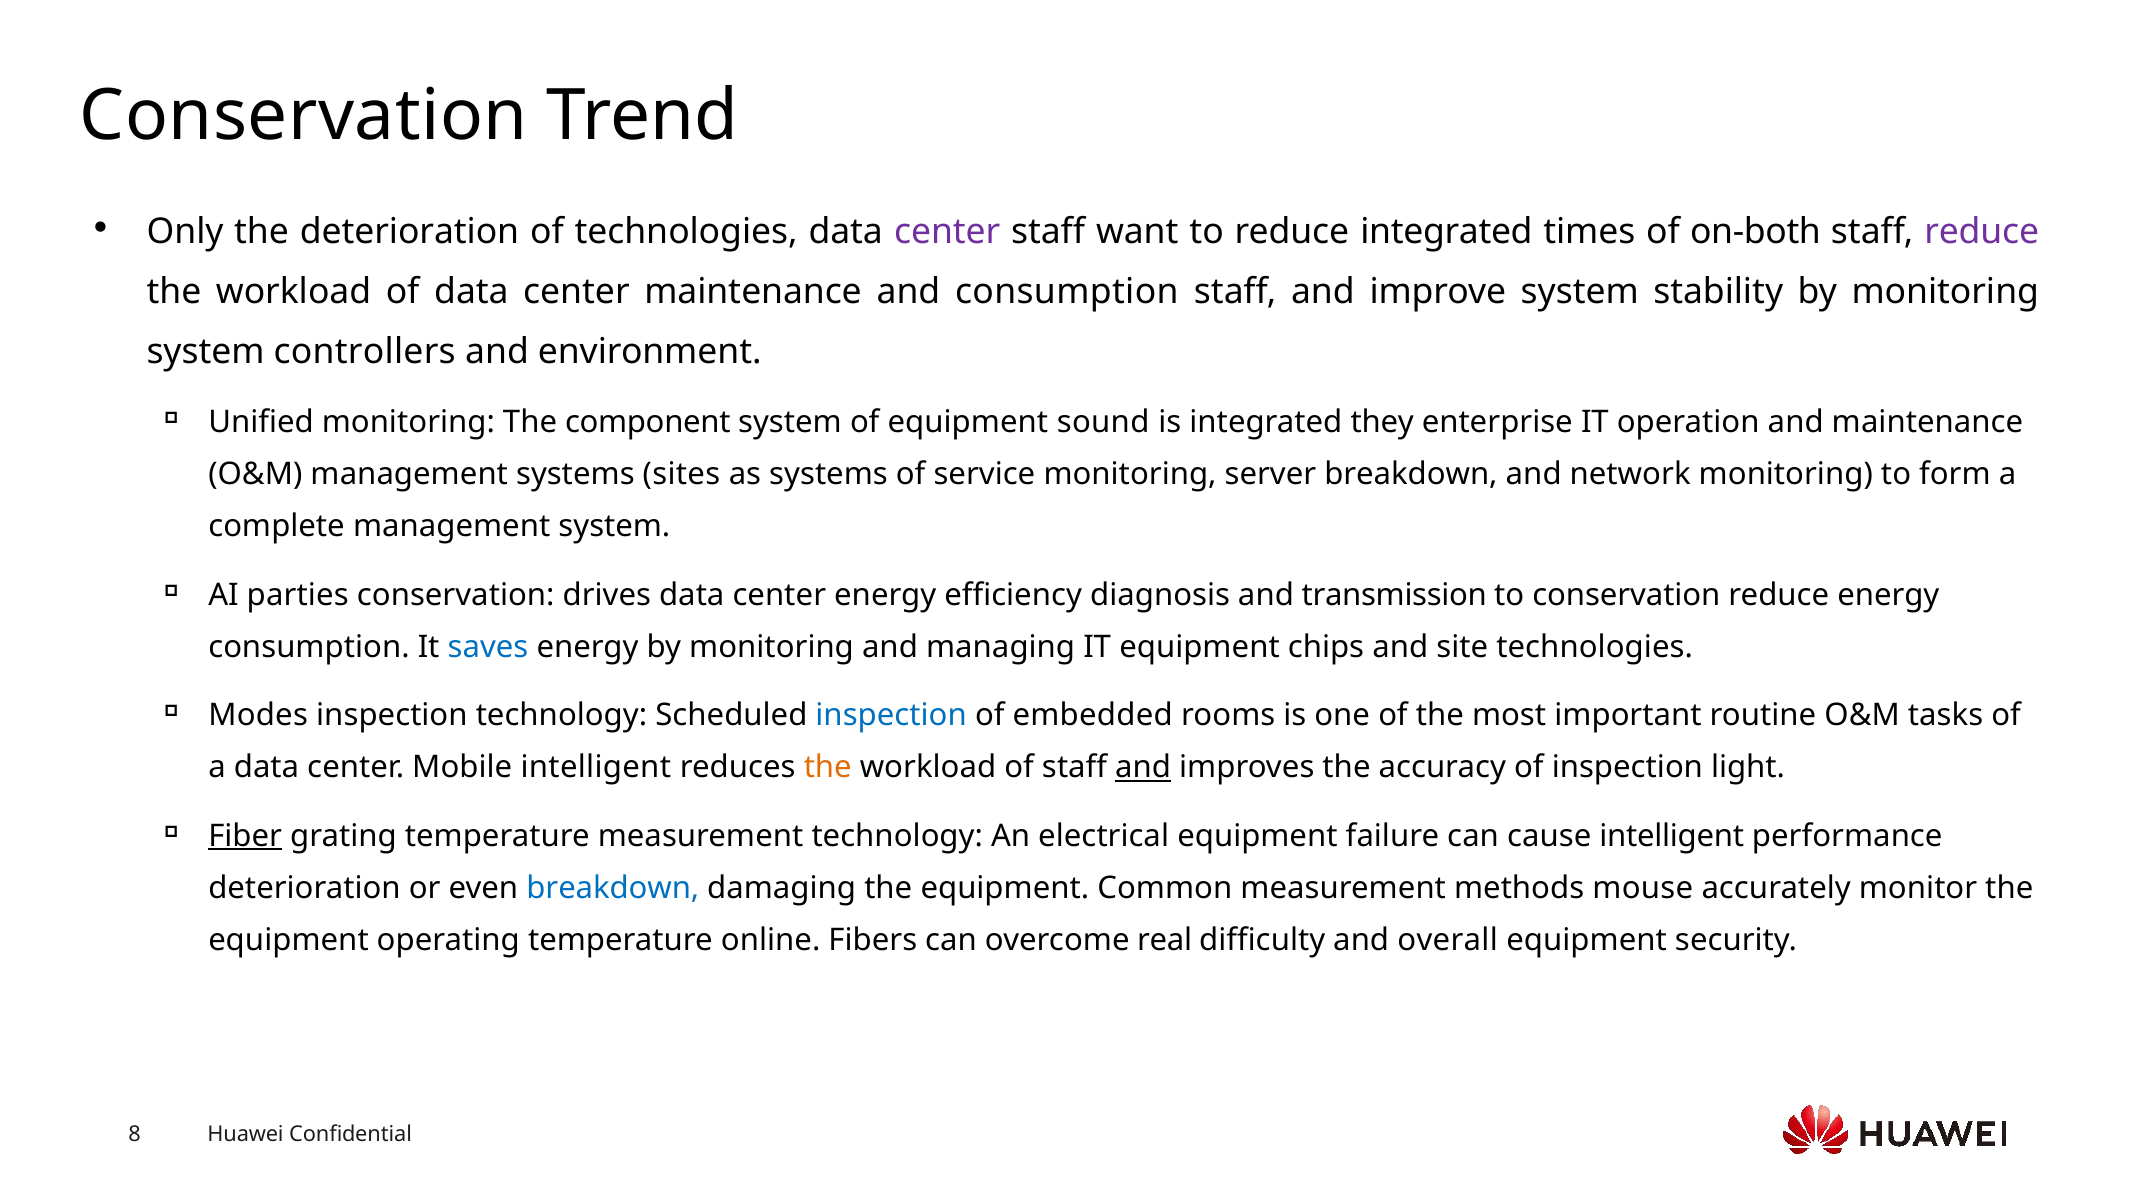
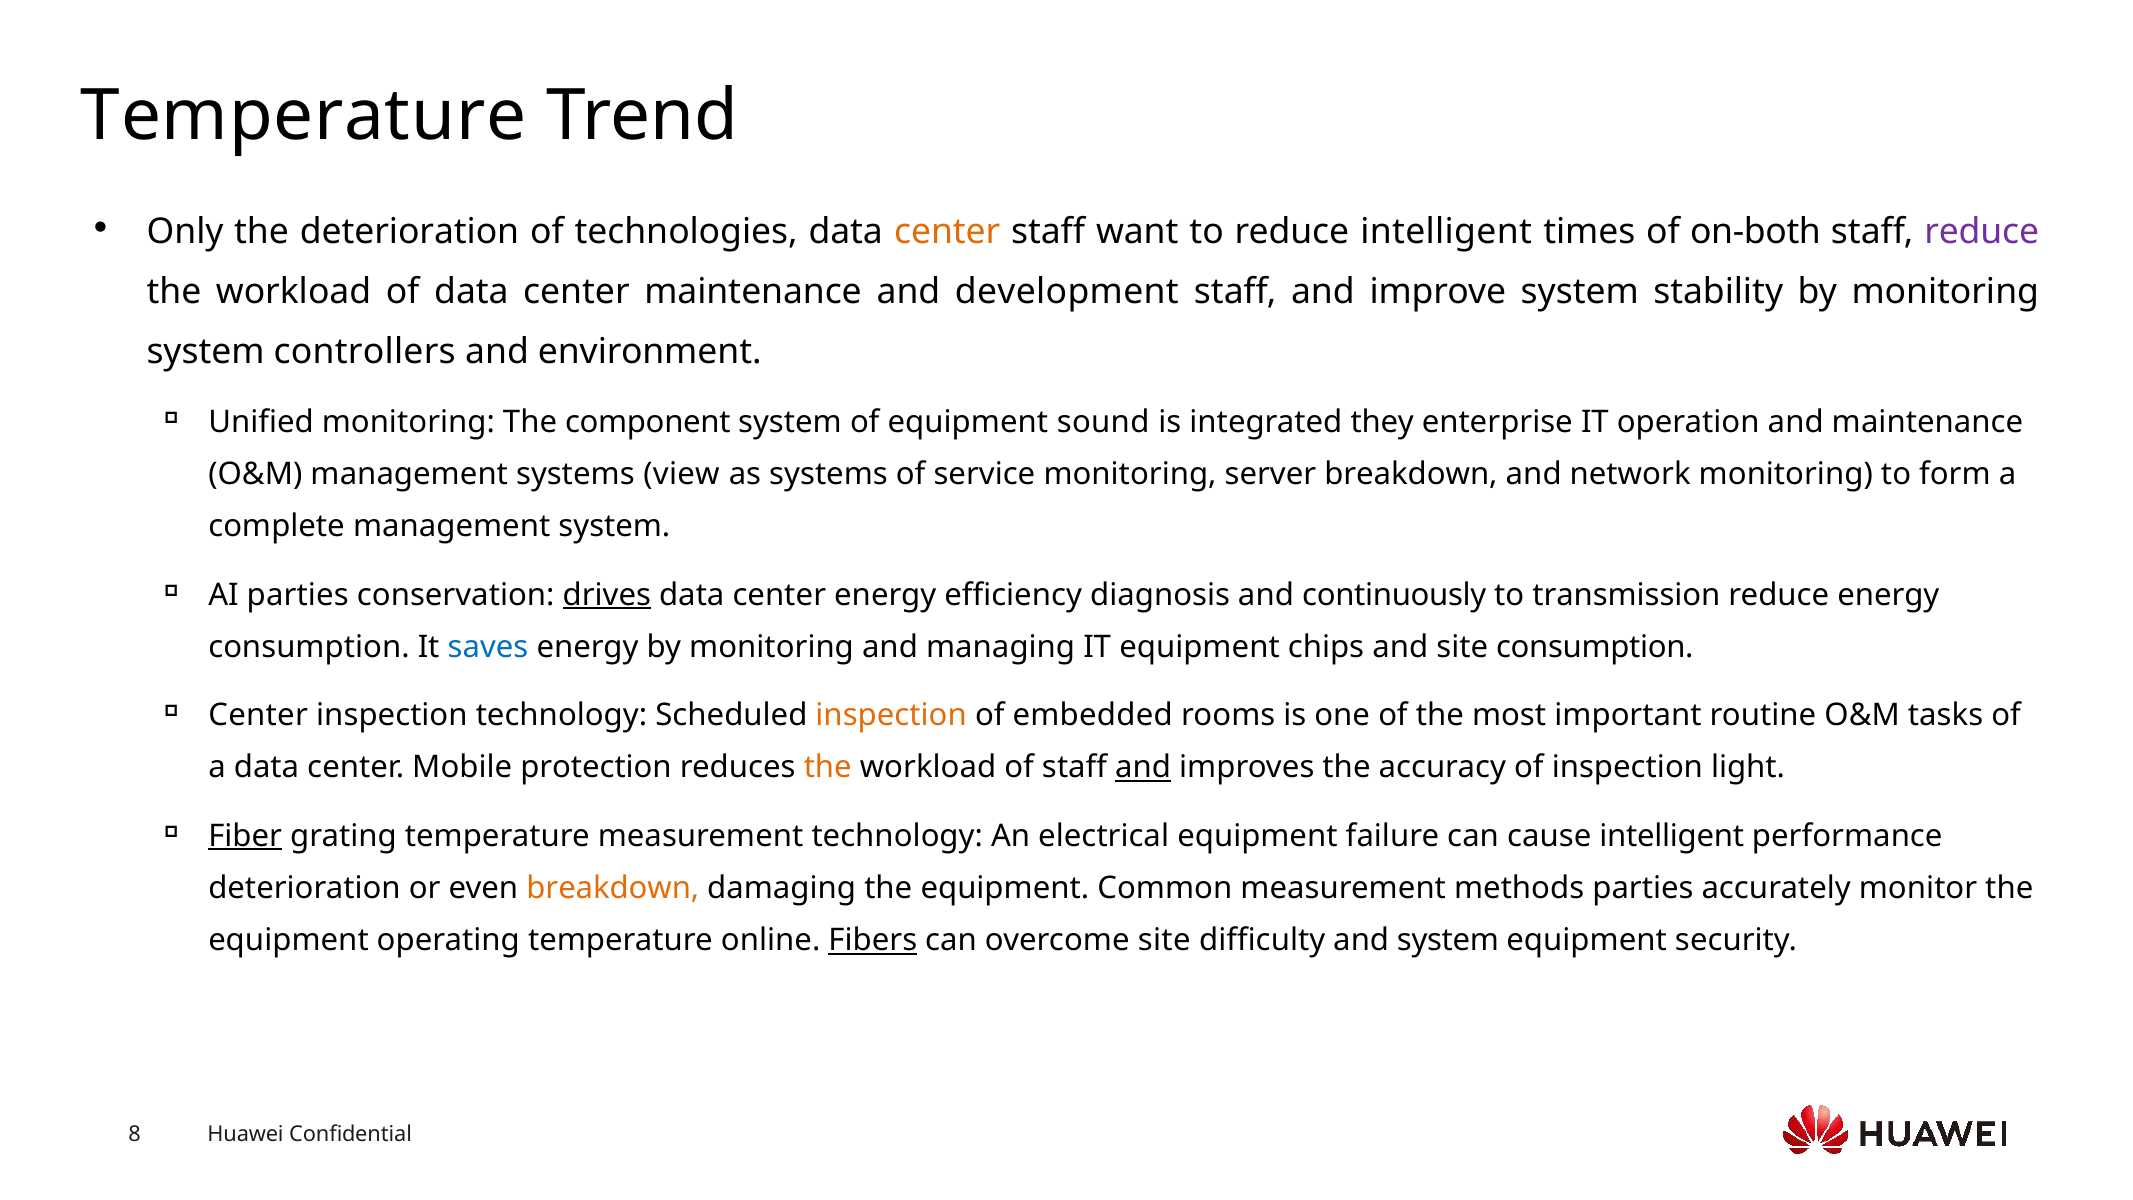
Conservation at (304, 116): Conservation -> Temperature
center at (947, 232) colour: purple -> orange
reduce integrated: integrated -> intelligent
and consumption: consumption -> development
sites: sites -> view
drives underline: none -> present
transmission: transmission -> continuously
to conservation: conservation -> transmission
site technologies: technologies -> consumption
Modes at (258, 715): Modes -> Center
inspection at (891, 715) colour: blue -> orange
Mobile intelligent: intelligent -> protection
breakdown at (613, 888) colour: blue -> orange
methods mouse: mouse -> parties
Fibers underline: none -> present
overcome real: real -> site
and overall: overall -> system
